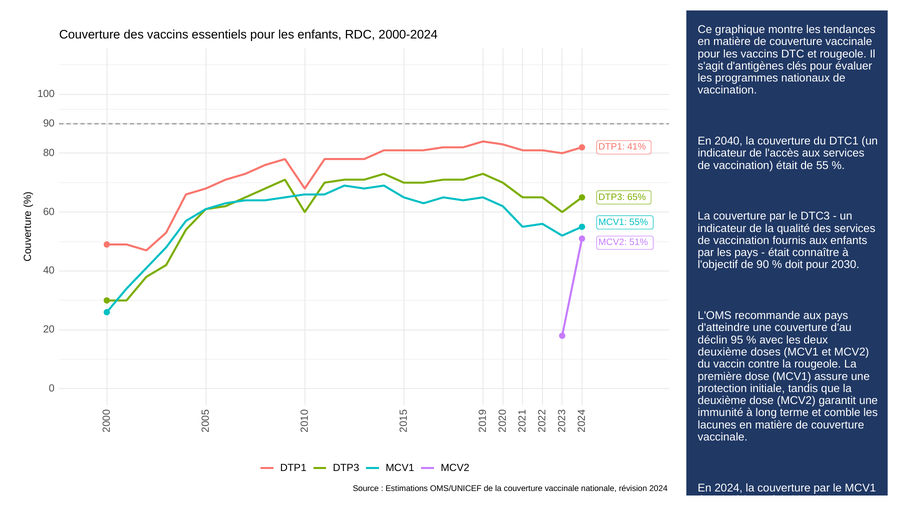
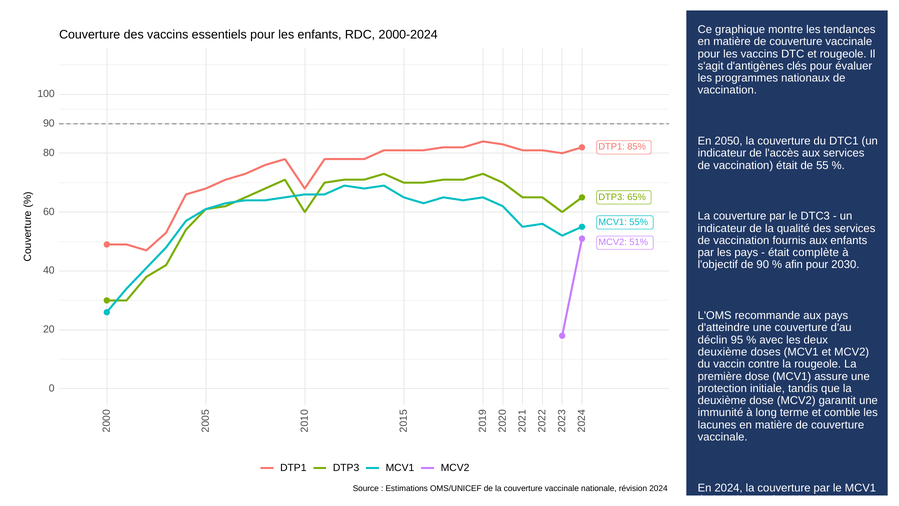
2040: 2040 -> 2050
41%: 41% -> 85%
connaître: connaître -> complète
doit: doit -> afin
